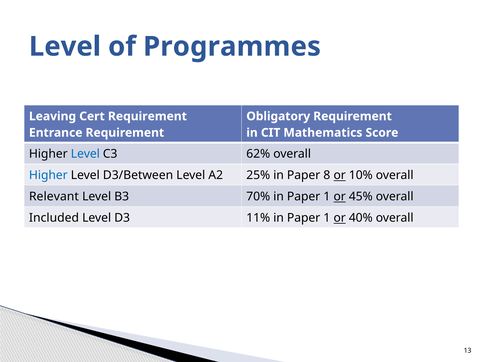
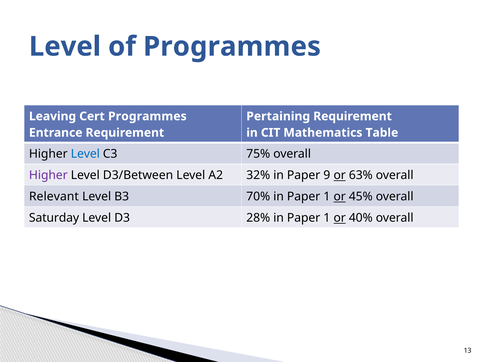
Cert Requirement: Requirement -> Programmes
Obligatory: Obligatory -> Pertaining
Score: Score -> Table
62%: 62% -> 75%
Higher at (48, 175) colour: blue -> purple
25%: 25% -> 32%
8: 8 -> 9
10%: 10% -> 63%
Included: Included -> Saturday
11%: 11% -> 28%
